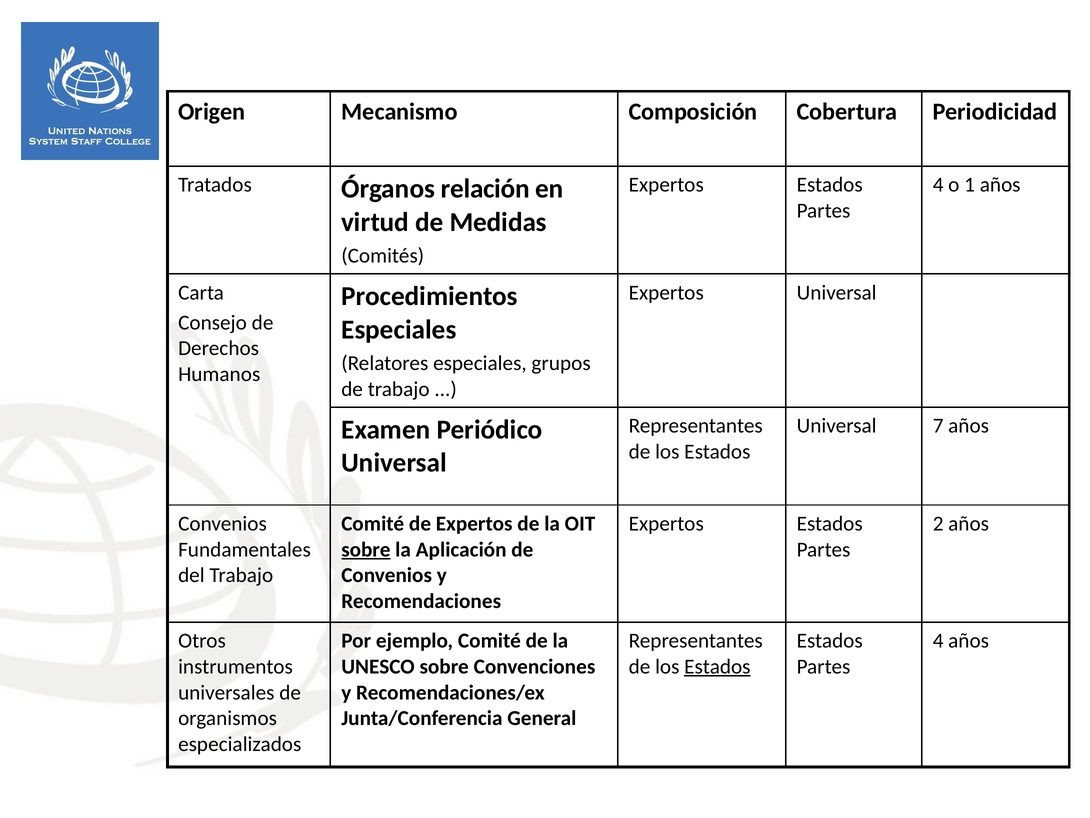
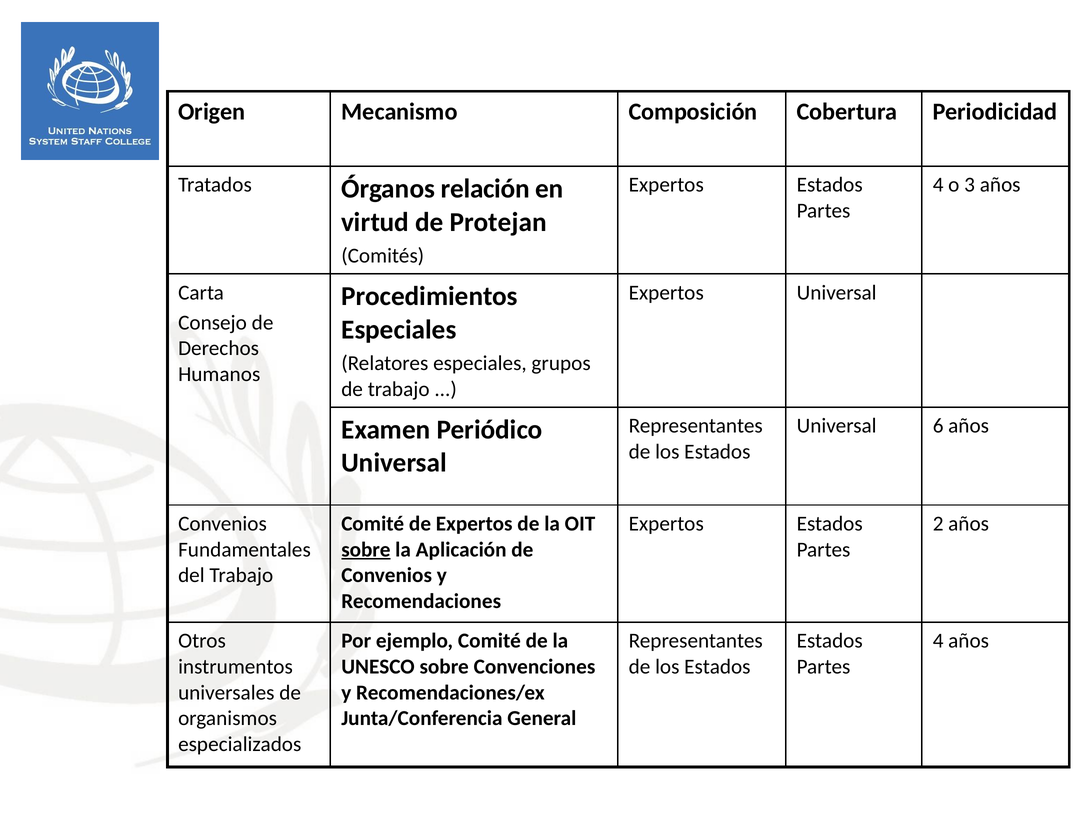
1: 1 -> 3
Medidas: Medidas -> Protejan
7: 7 -> 6
Estados at (717, 666) underline: present -> none
